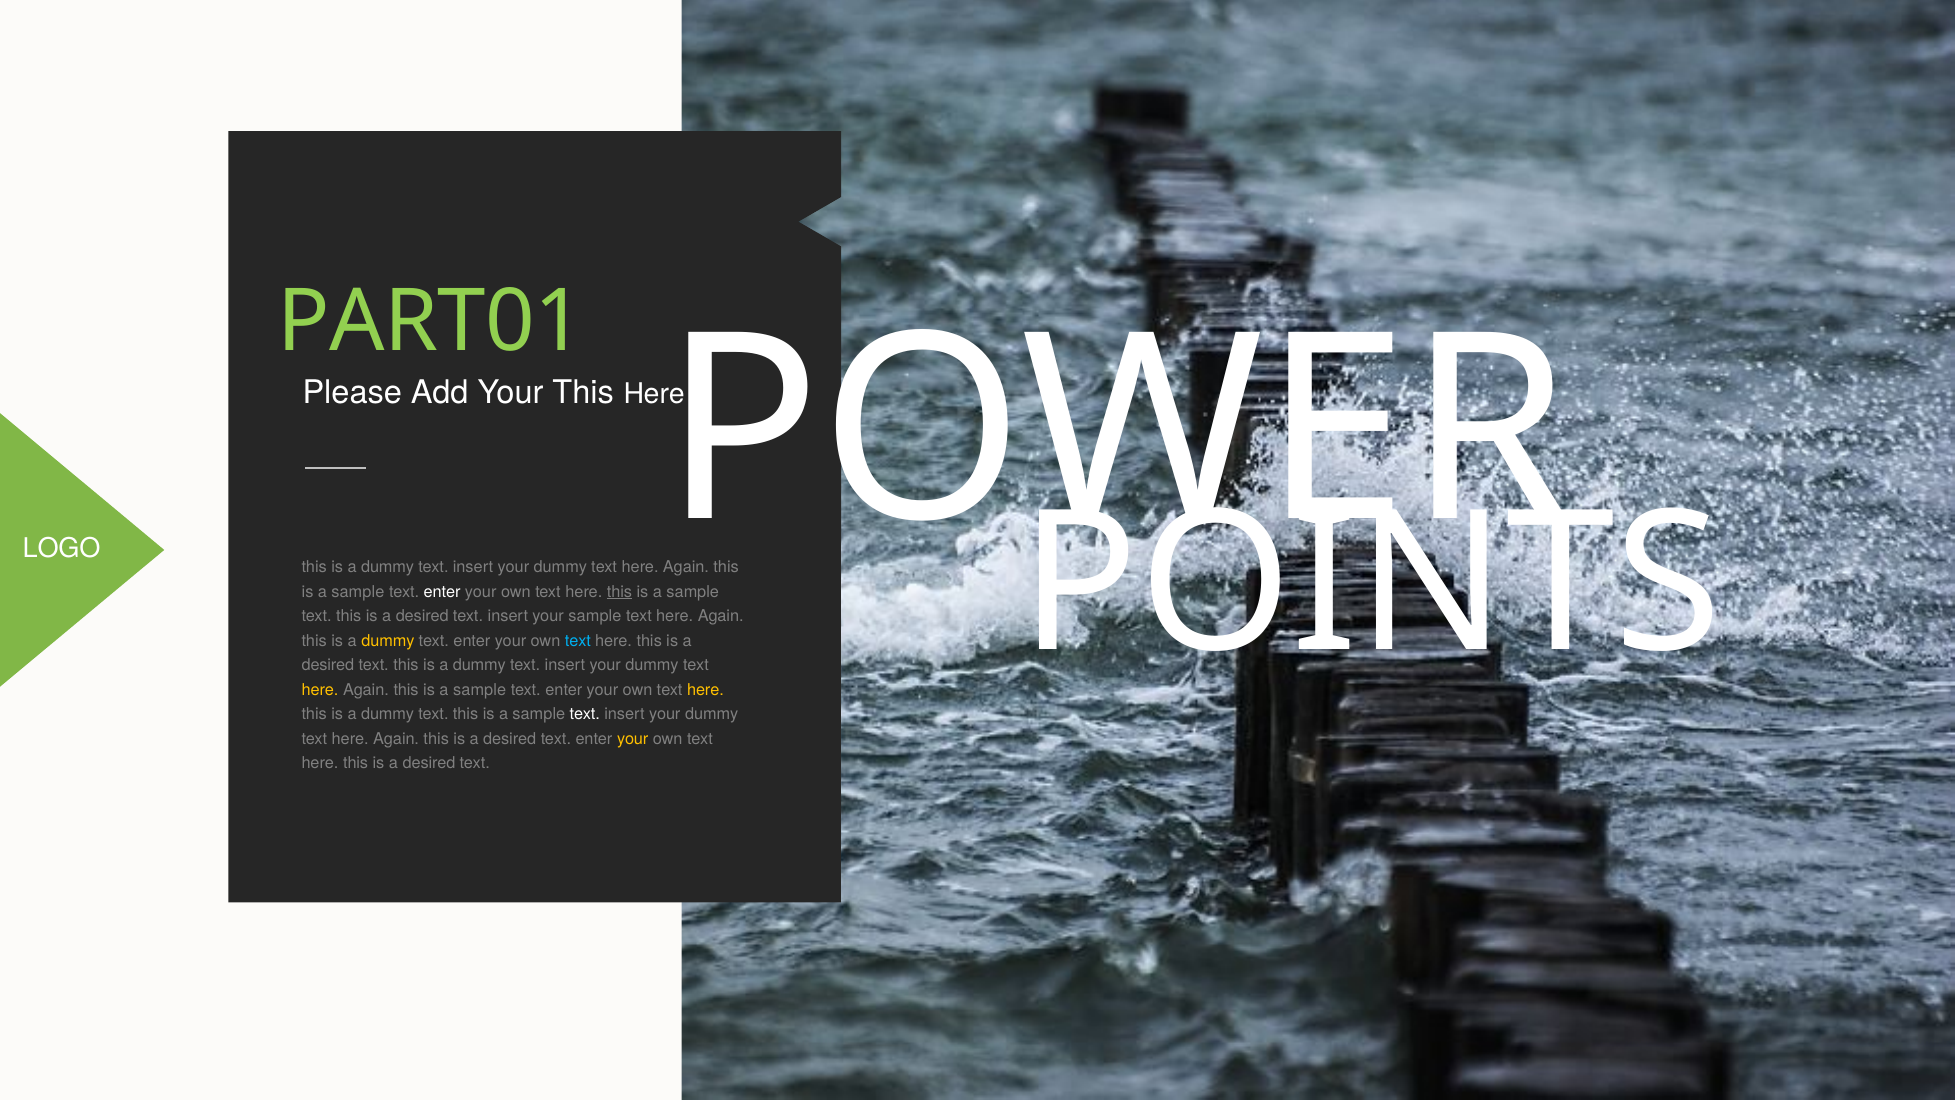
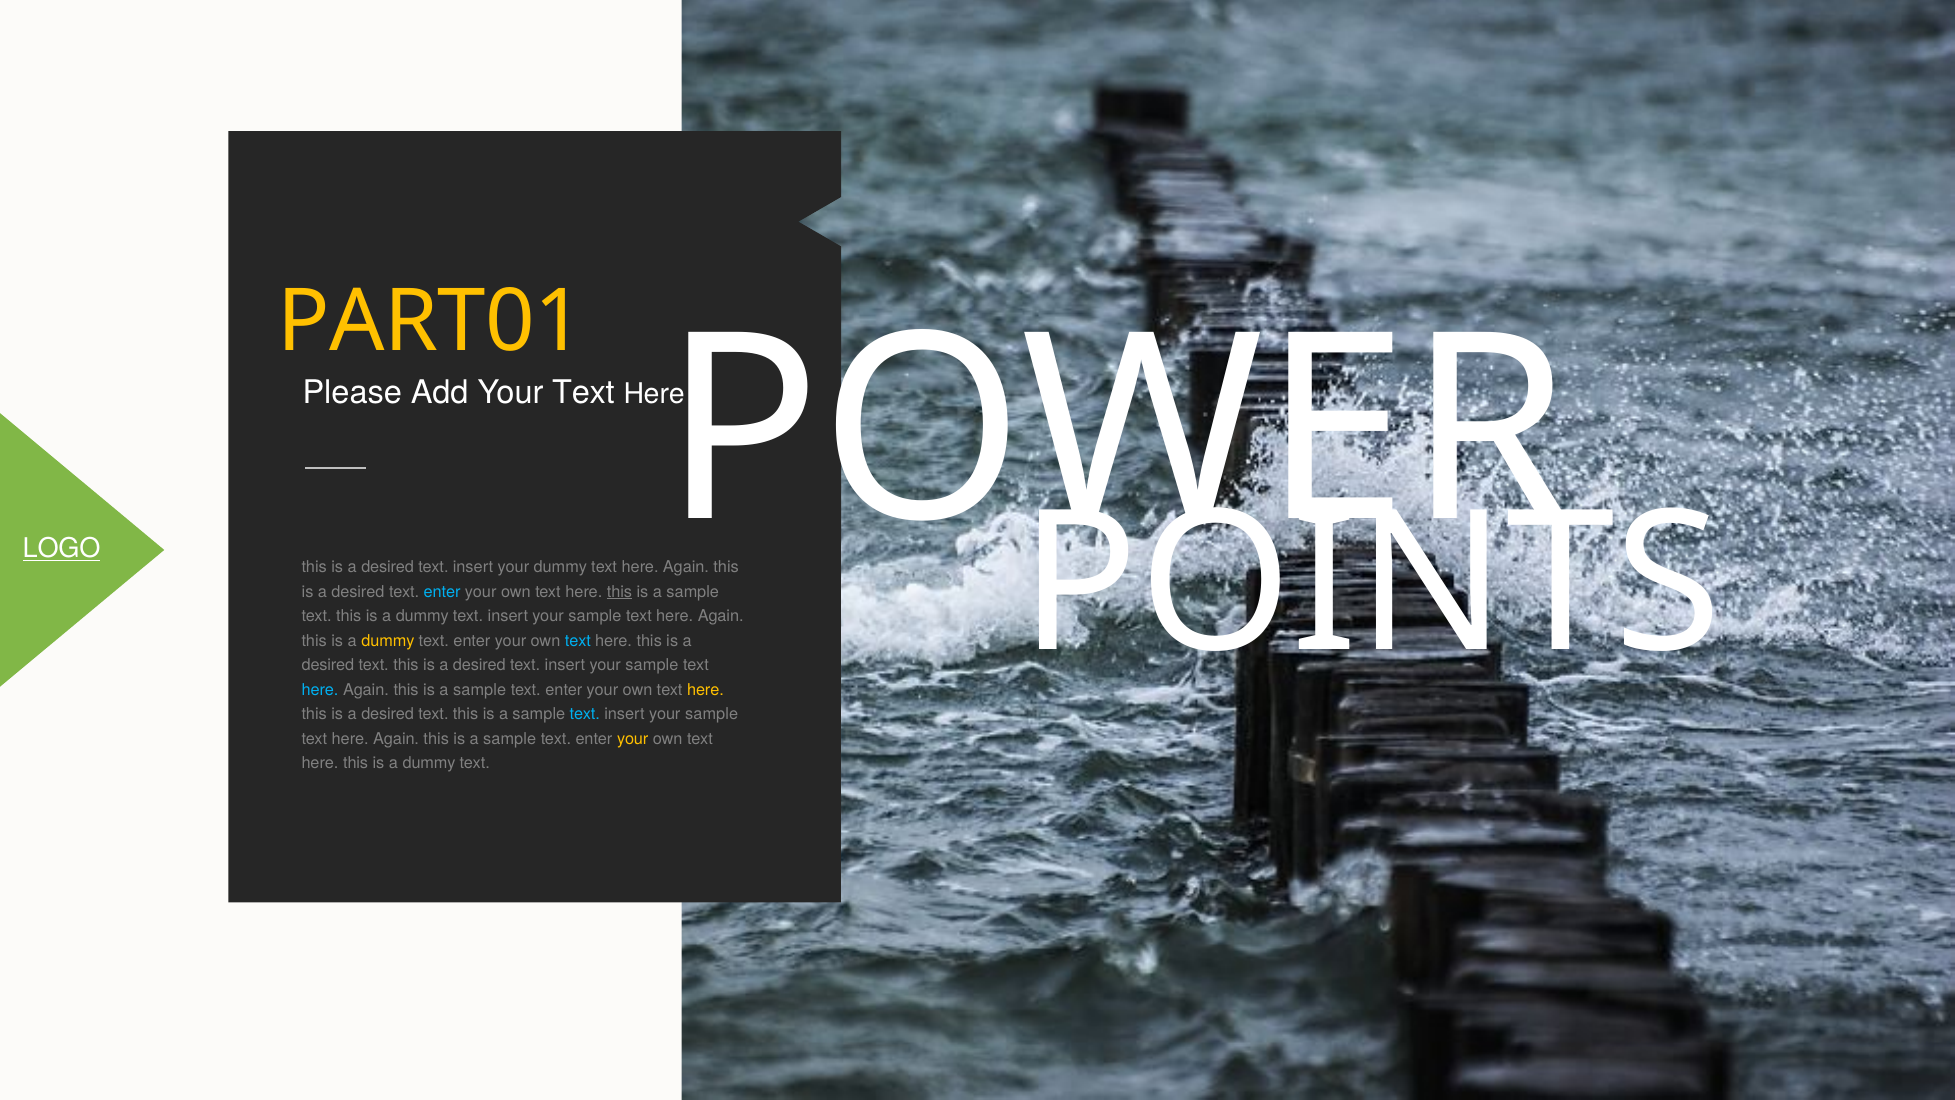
PART01 colour: light green -> yellow
Your This: This -> Text
LOGO underline: none -> present
dummy at (388, 567): dummy -> desired
sample at (358, 592): sample -> desired
enter at (442, 592) colour: white -> light blue
desired at (422, 616): desired -> dummy
dummy at (479, 665): dummy -> desired
dummy at (652, 665): dummy -> sample
here at (320, 689) colour: yellow -> light blue
dummy at (388, 714): dummy -> desired
text at (585, 714) colour: white -> light blue
dummy at (712, 714): dummy -> sample
desired at (510, 738): desired -> sample
desired at (429, 763): desired -> dummy
